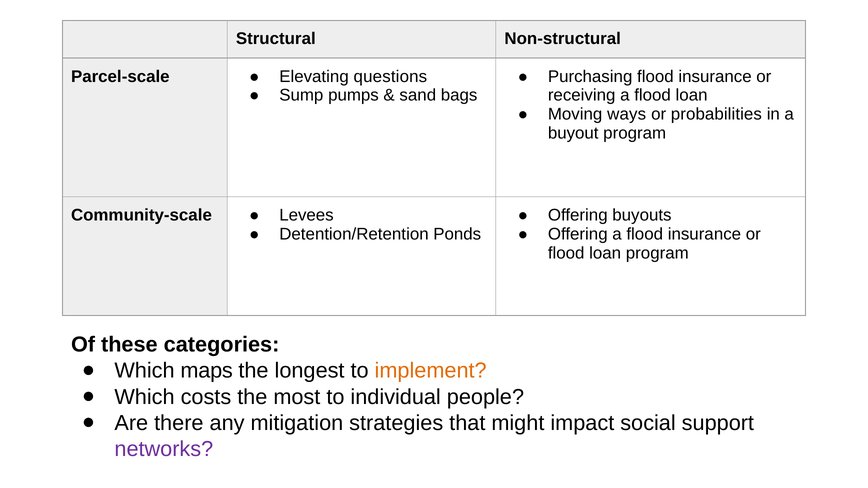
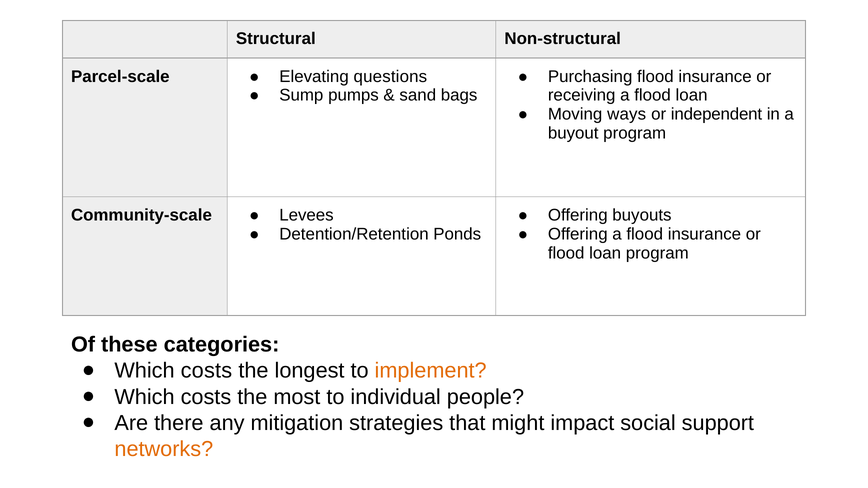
probabilities: probabilities -> independent
maps at (207, 371): maps -> costs
networks colour: purple -> orange
